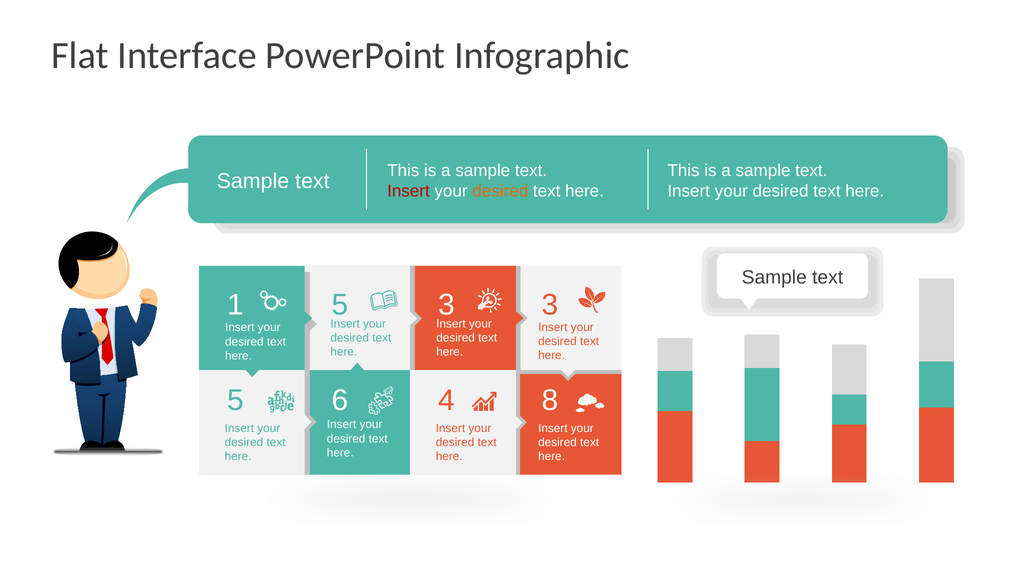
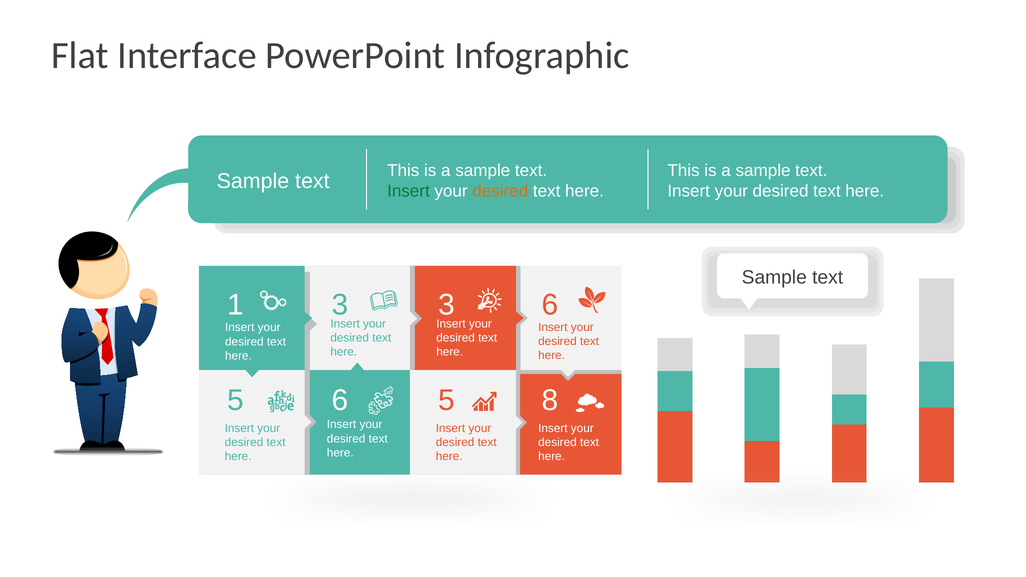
Insert at (408, 191) colour: red -> green
1 5: 5 -> 3
3 3: 3 -> 6
5 6 4: 4 -> 5
